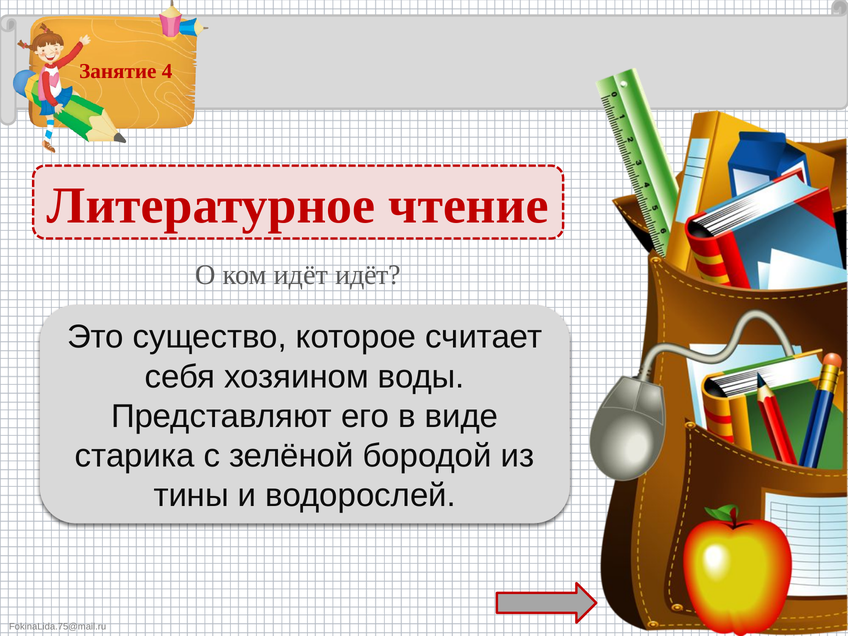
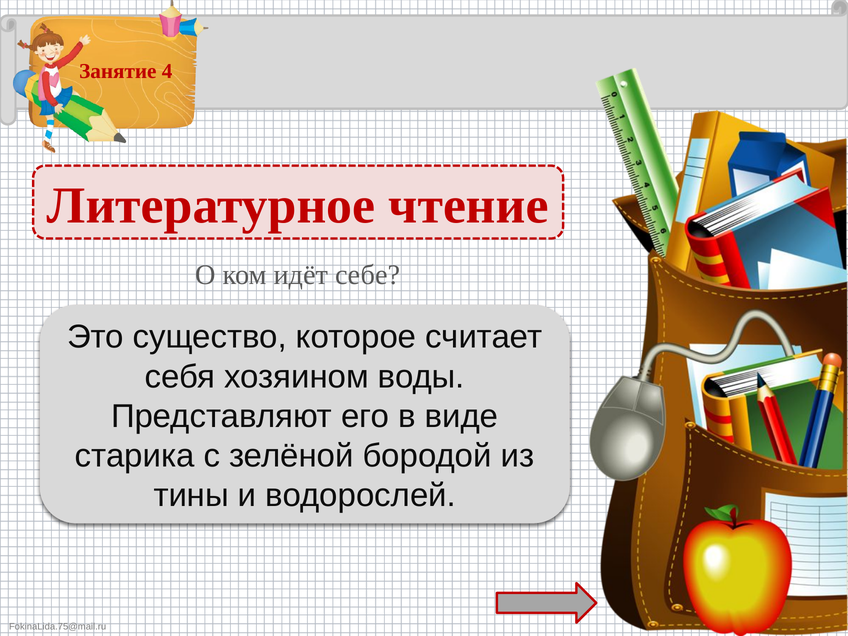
идёт идёт: идёт -> себе
